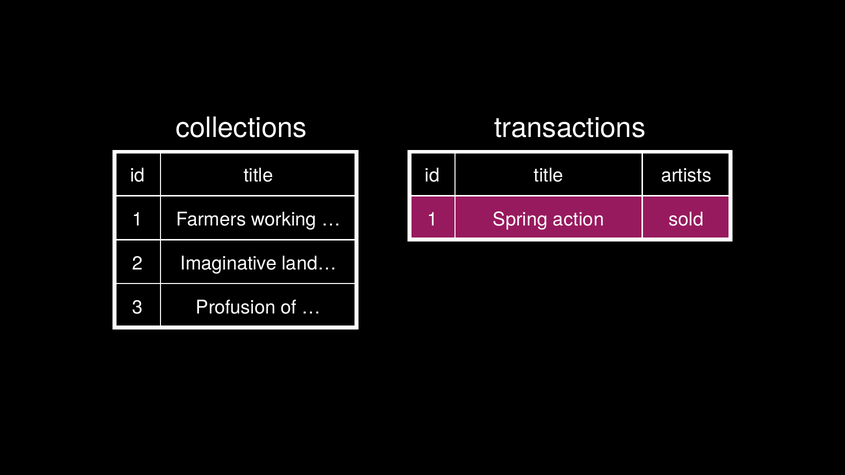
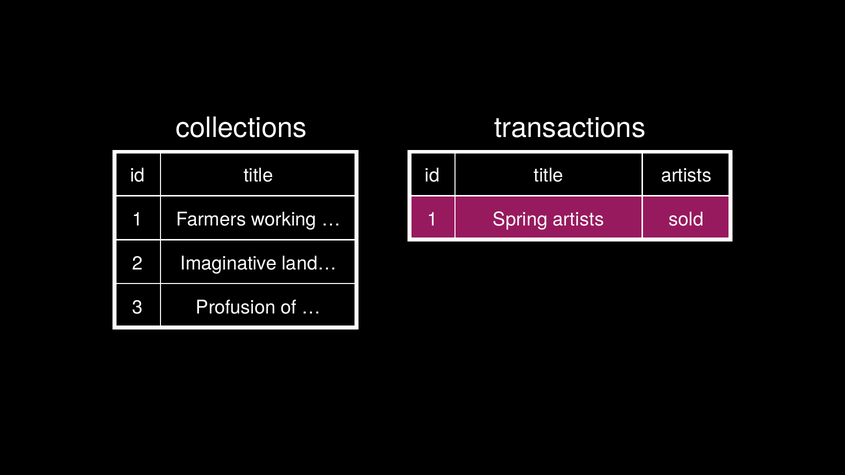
Spring action: action -> artists
